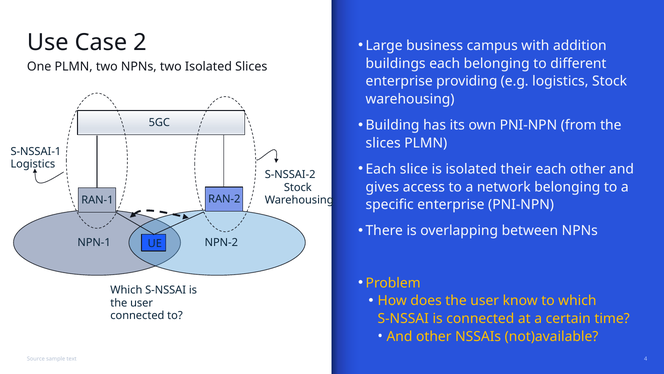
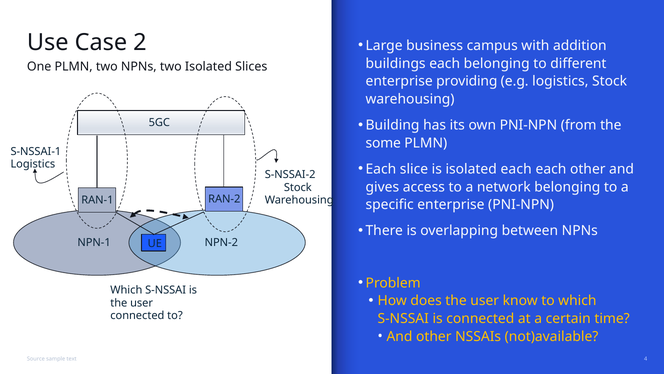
slices at (383, 143): slices -> some
isolated their: their -> each
